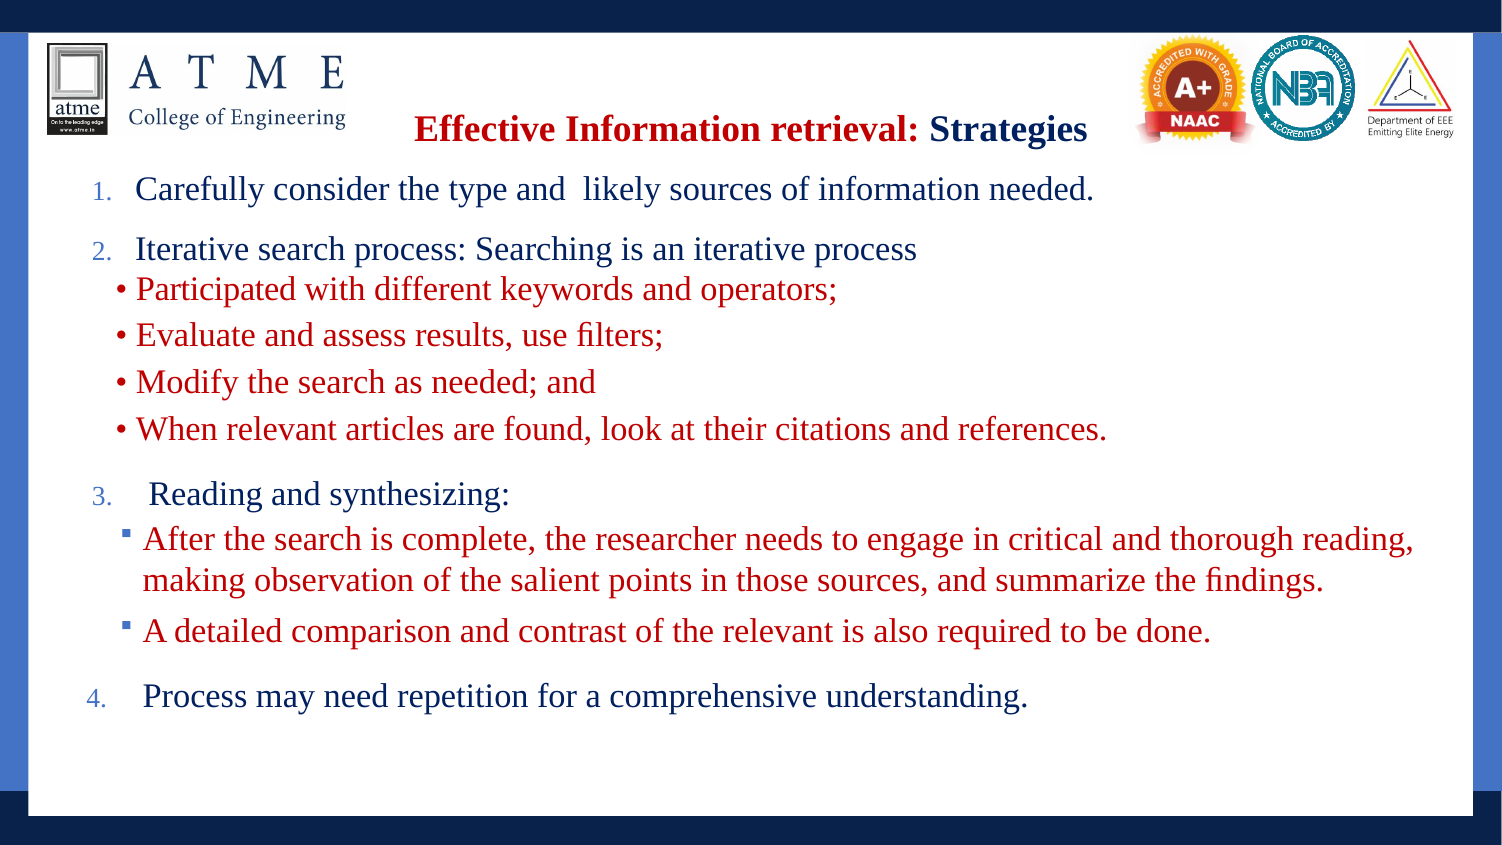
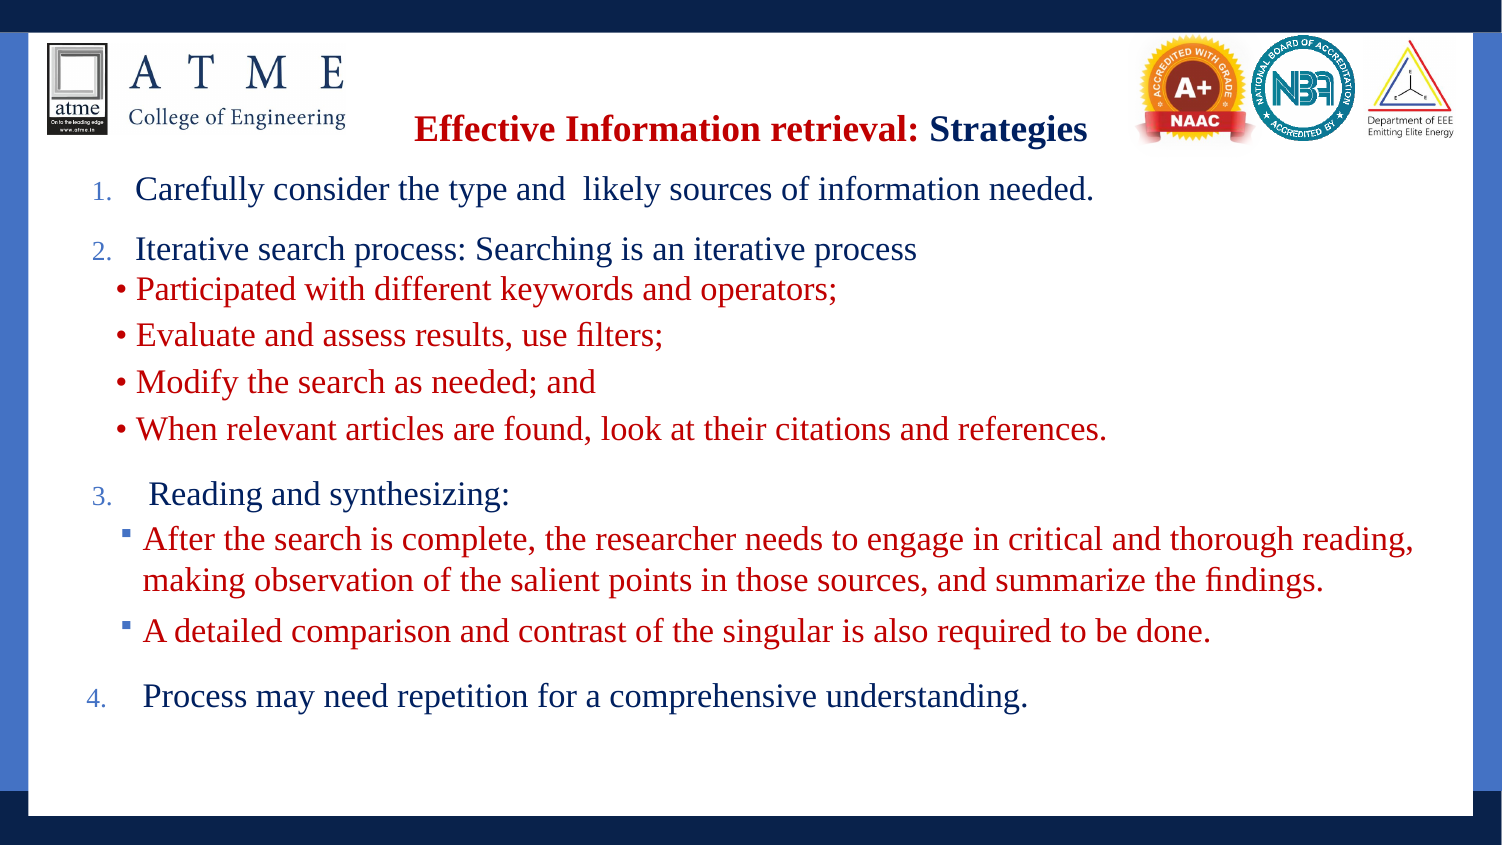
the relevant: relevant -> singular
